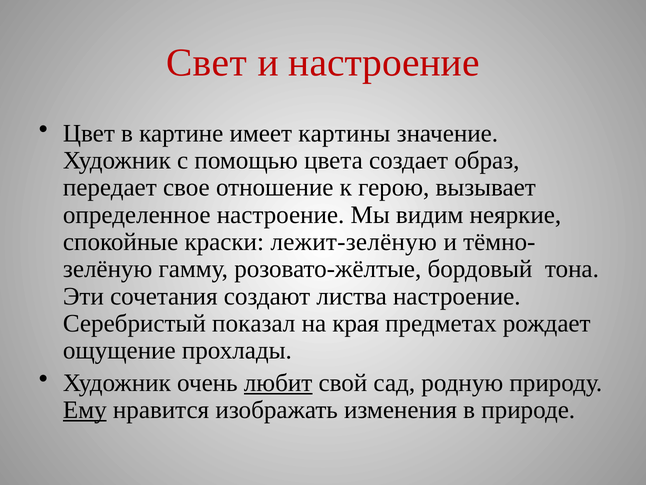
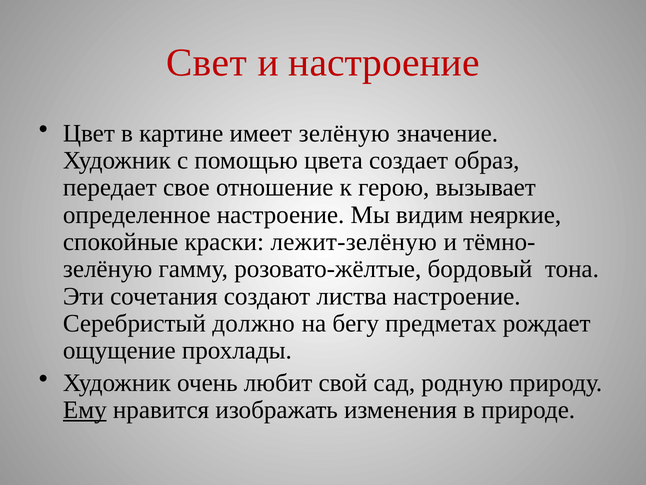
имеет картины: картины -> зелёную
показал: показал -> должно
края: края -> бегу
любит underline: present -> none
